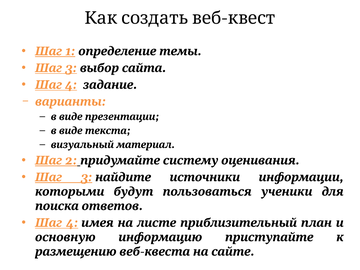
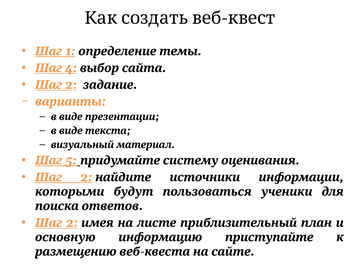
3 at (71, 68): 3 -> 4
4 at (71, 85): 4 -> 2
2: 2 -> 5
3 at (86, 177): 3 -> 2
4 at (72, 223): 4 -> 2
